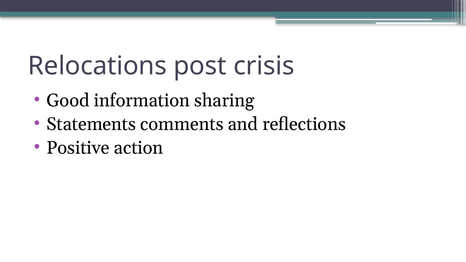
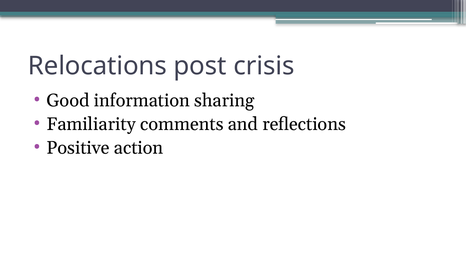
Statements: Statements -> Familiarity
